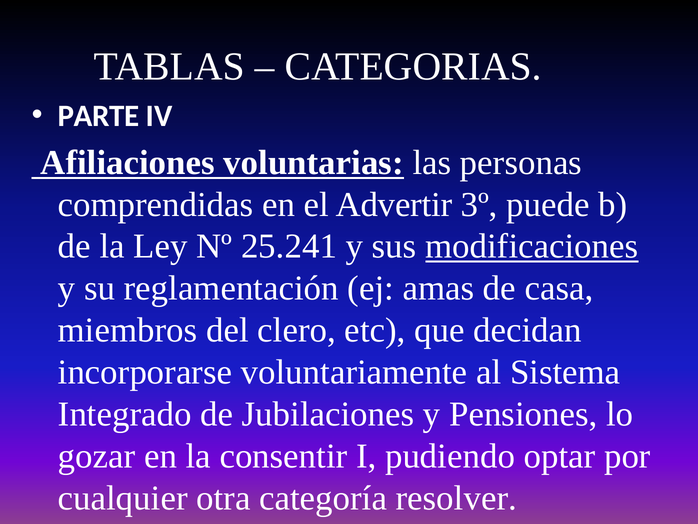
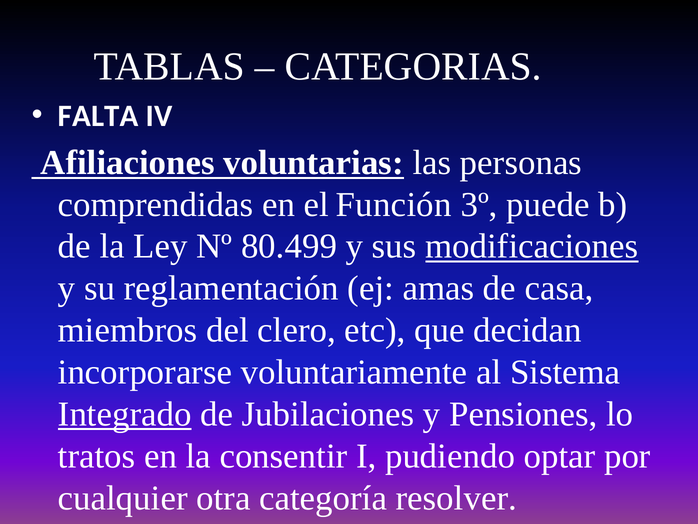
PARTE: PARTE -> FALTA
Advertir: Advertir -> Función
25.241: 25.241 -> 80.499
Integrado underline: none -> present
gozar: gozar -> tratos
